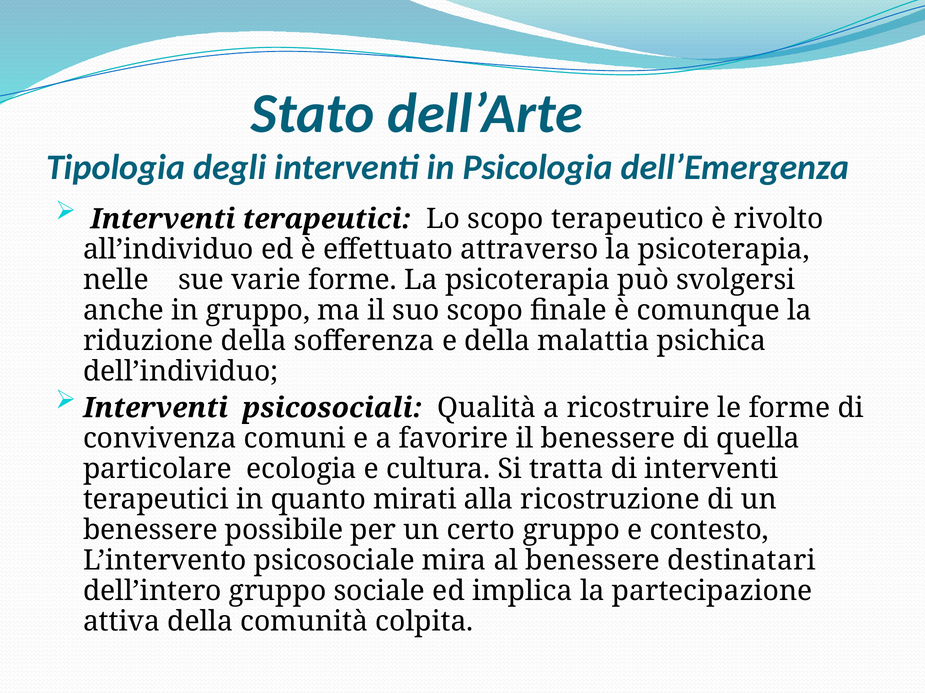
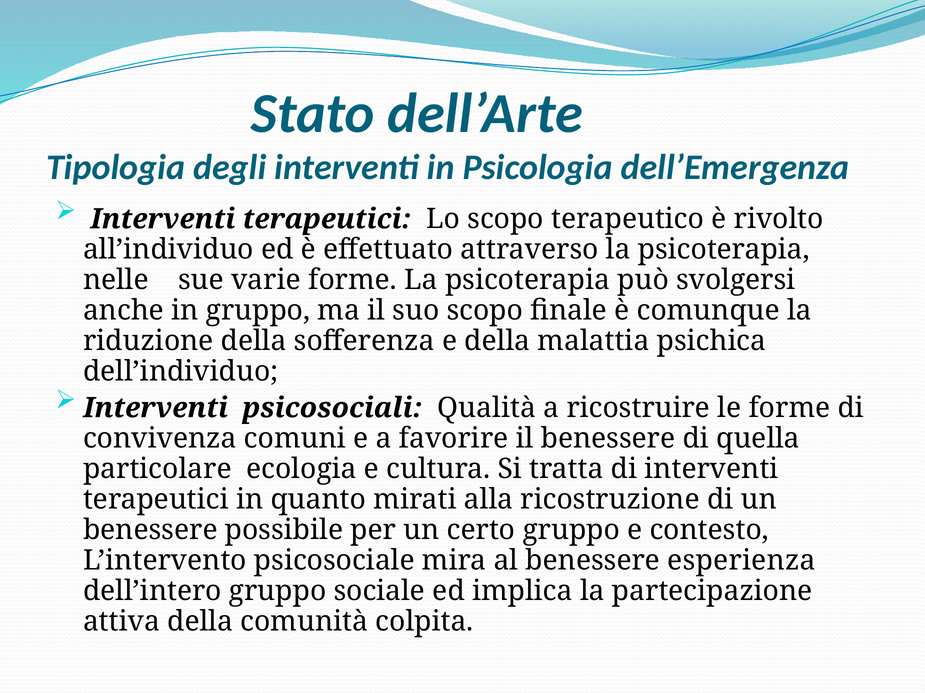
destinatari: destinatari -> esperienza
